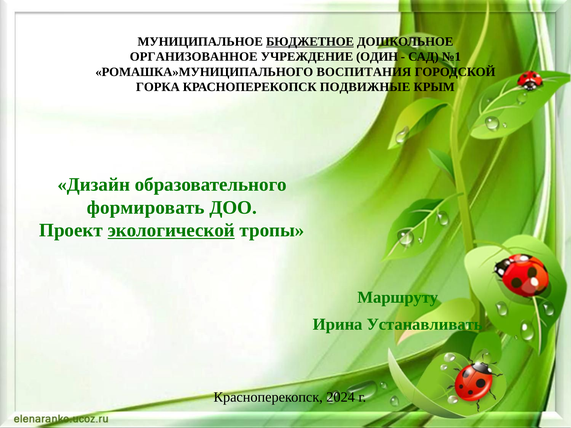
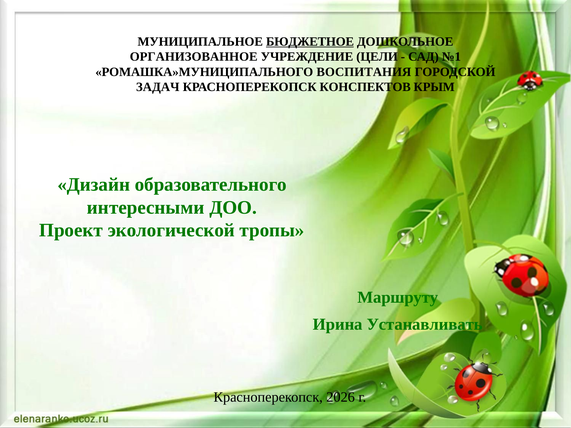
ОДИН: ОДИН -> ЦЕЛИ
ГОРКА: ГОРКА -> ЗАДАЧ
ПОДВИЖНЫЕ: ПОДВИЖНЫЕ -> КОНСПЕКТОВ
формировать: формировать -> интересными
экологической underline: present -> none
2024: 2024 -> 2026
